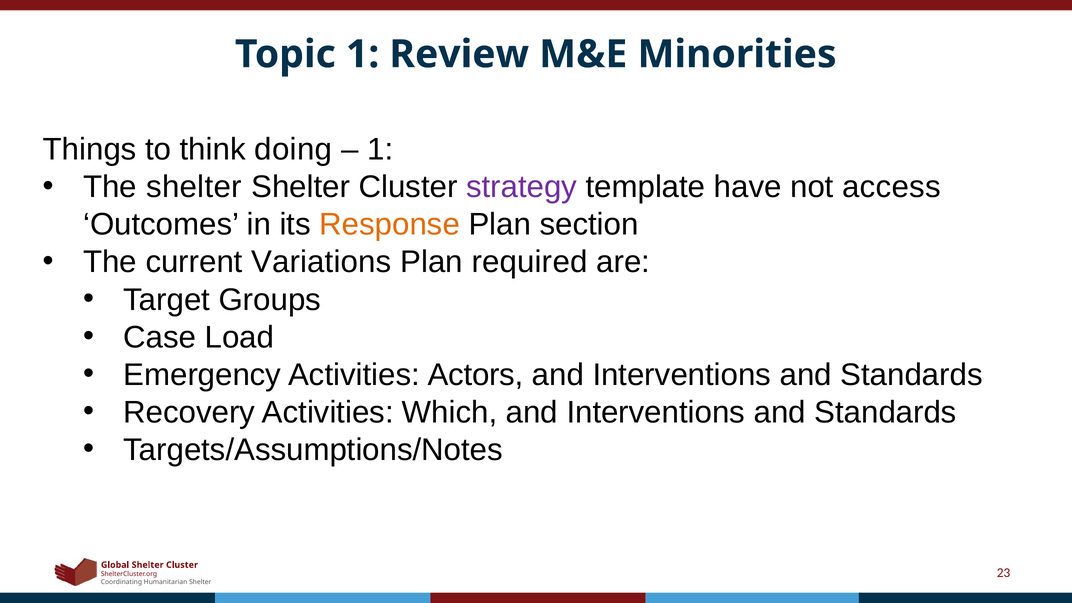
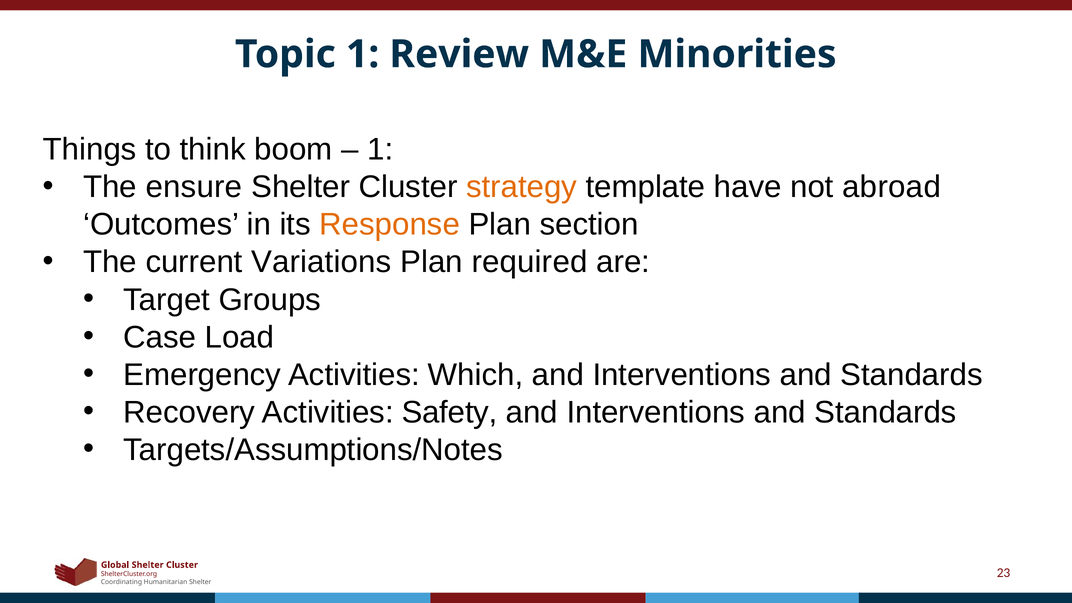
doing: doing -> boom
The shelter: shelter -> ensure
strategy colour: purple -> orange
access: access -> abroad
Actors: Actors -> Which
Which: Which -> Safety
